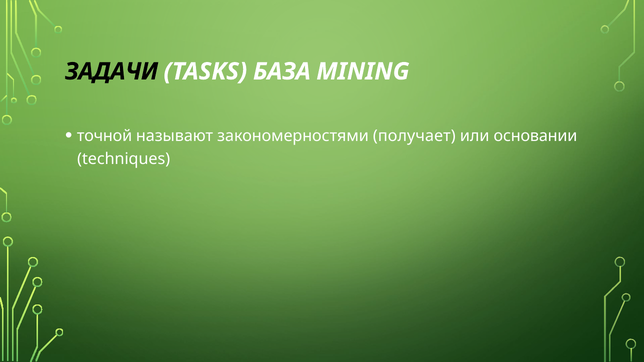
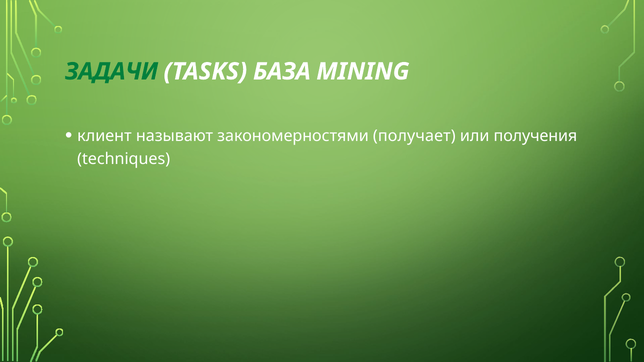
ЗАДАЧИ colour: black -> green
точной: точной -> клиент
основании: основании -> получения
